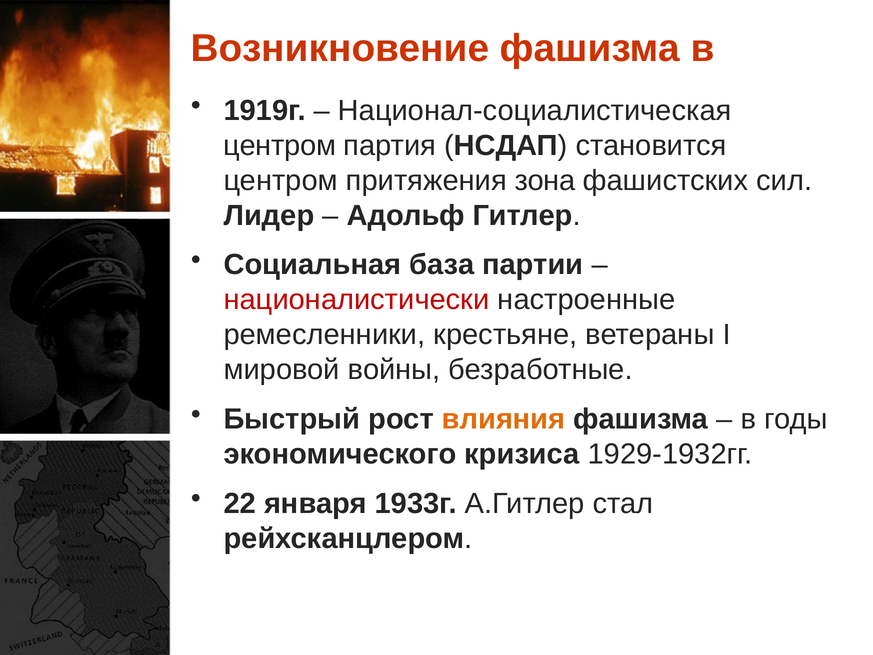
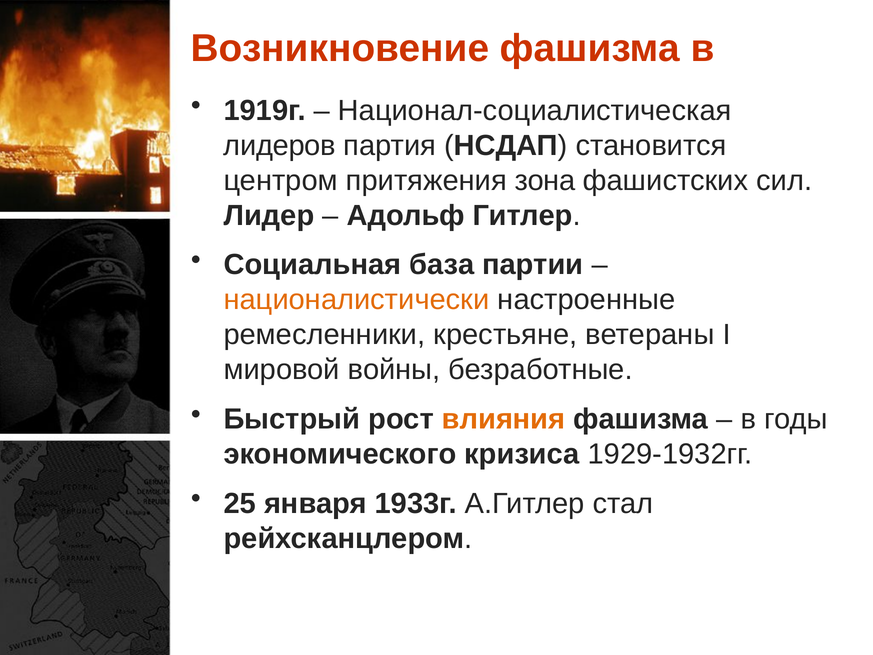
центром at (280, 145): центром -> лидеров
националистически colour: red -> orange
22: 22 -> 25
